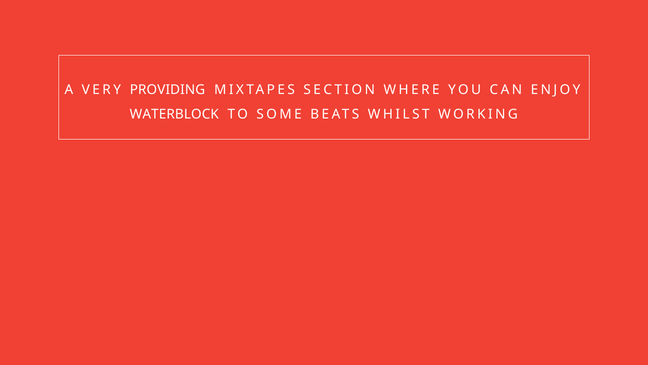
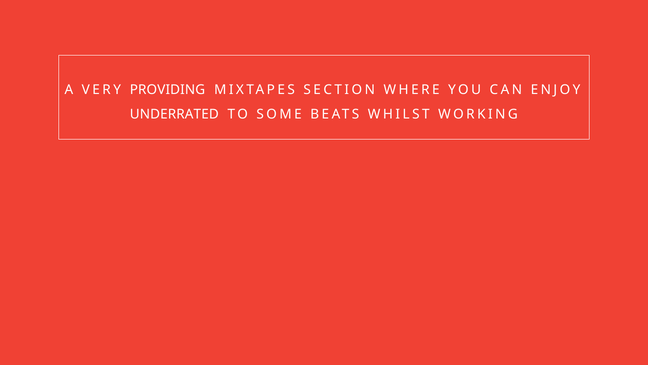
WATERBLOCK: WATERBLOCK -> UNDERRATED
